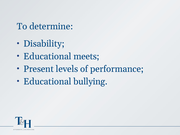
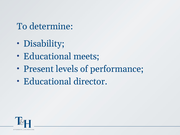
bullying: bullying -> director
